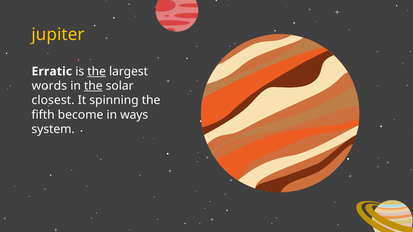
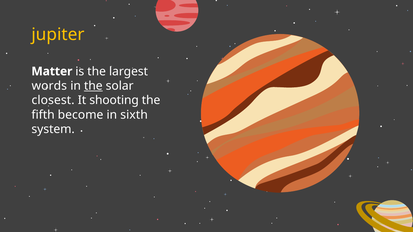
Erratic: Erratic -> Matter
the at (97, 71) underline: present -> none
spinning: spinning -> shooting
ways: ways -> sixth
